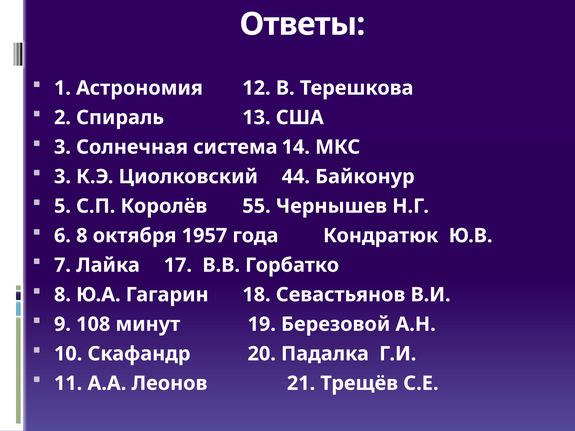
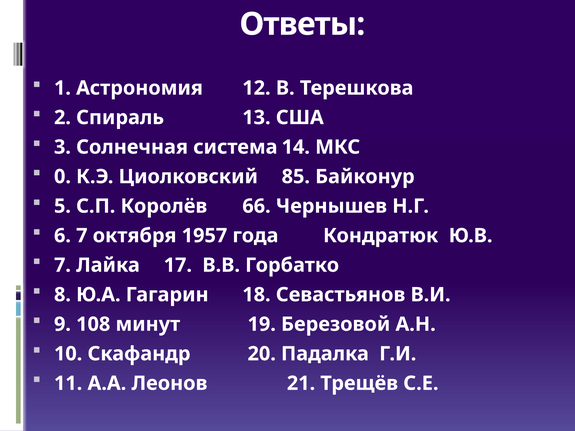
3 at (62, 177): 3 -> 0
44: 44 -> 85
55: 55 -> 66
6 8: 8 -> 7
